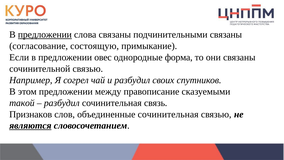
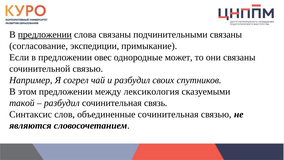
состоящую: состоящую -> экспедиции
форма: форма -> может
правописание: правописание -> лексикология
Признаков: Признаков -> Синтаксис
являются underline: present -> none
